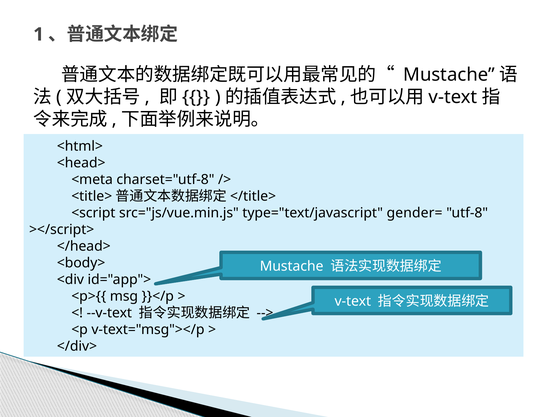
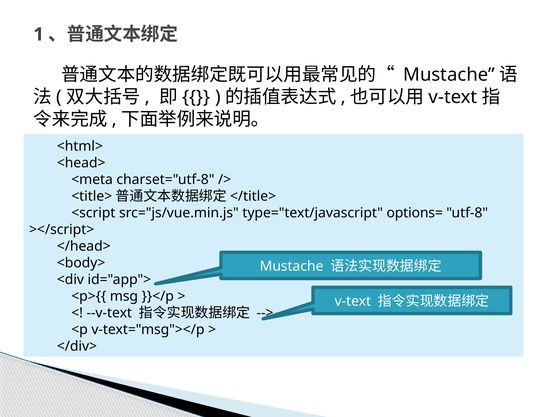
gender=: gender= -> options=
